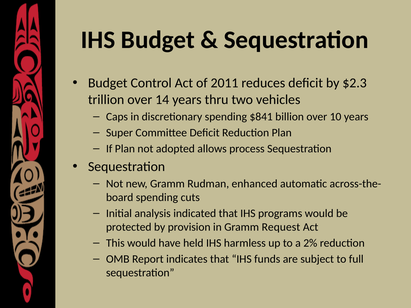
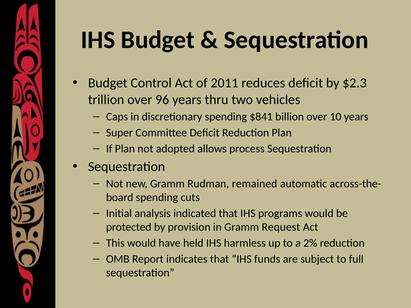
14: 14 -> 96
enhanced: enhanced -> remained
